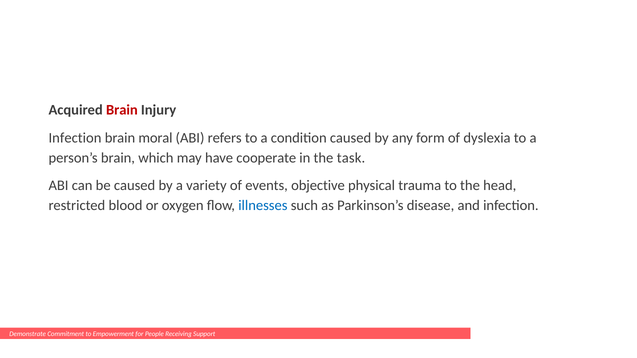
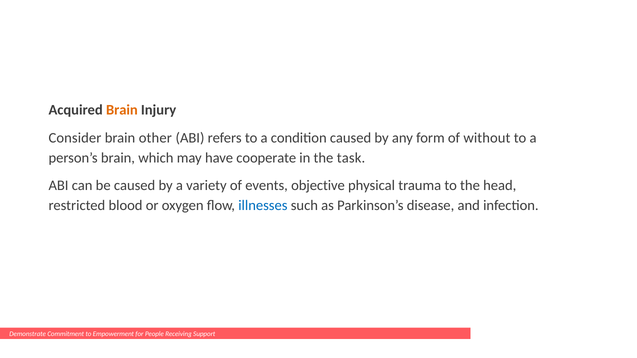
Brain at (122, 110) colour: red -> orange
Infection at (75, 138): Infection -> Consider
moral: moral -> other
dyslexia: dyslexia -> without
